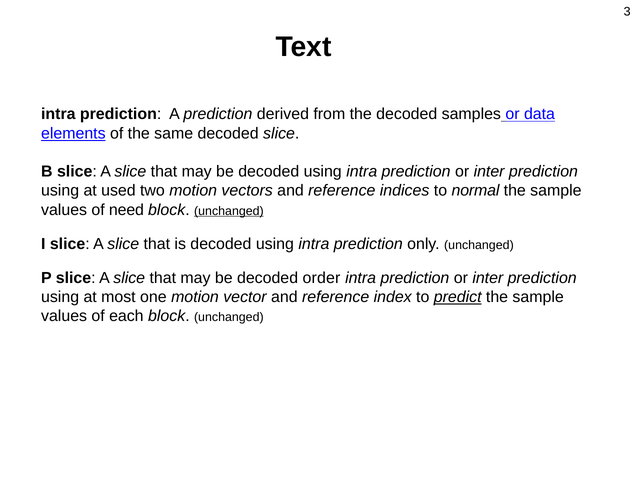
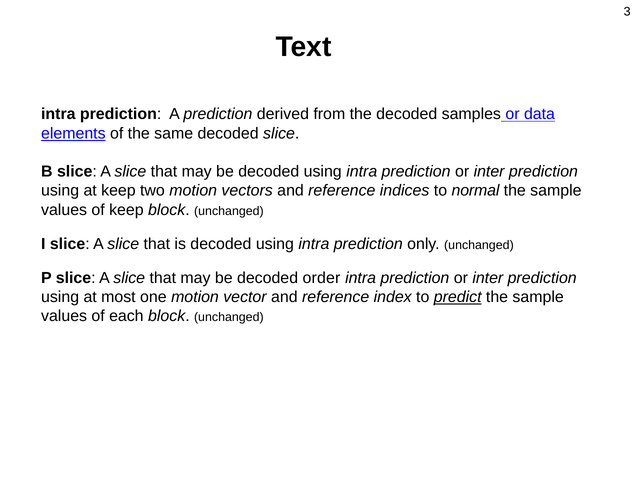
at used: used -> keep
of need: need -> keep
unchanged at (229, 211) underline: present -> none
